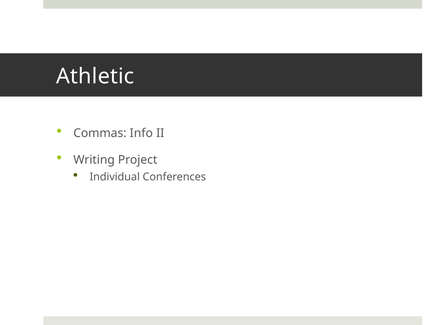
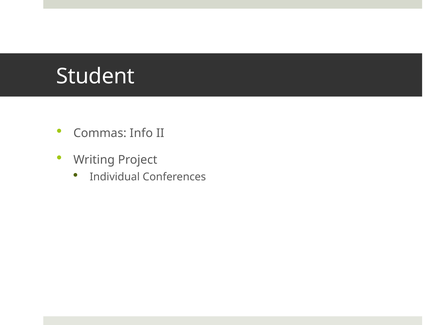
Athletic: Athletic -> Student
